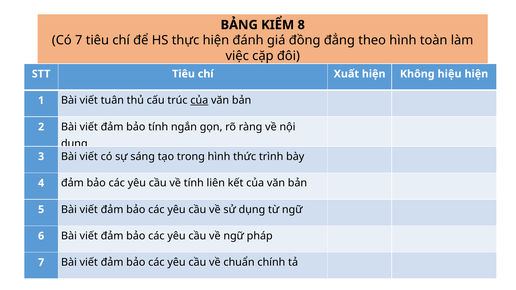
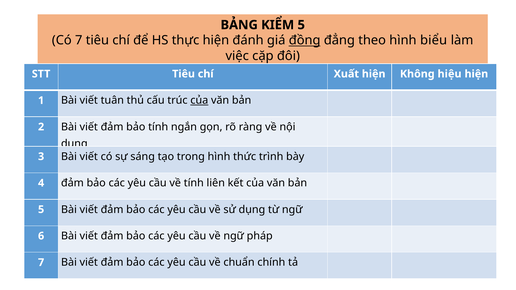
KIỂM 8: 8 -> 5
đồng underline: none -> present
toàn: toàn -> biểu
